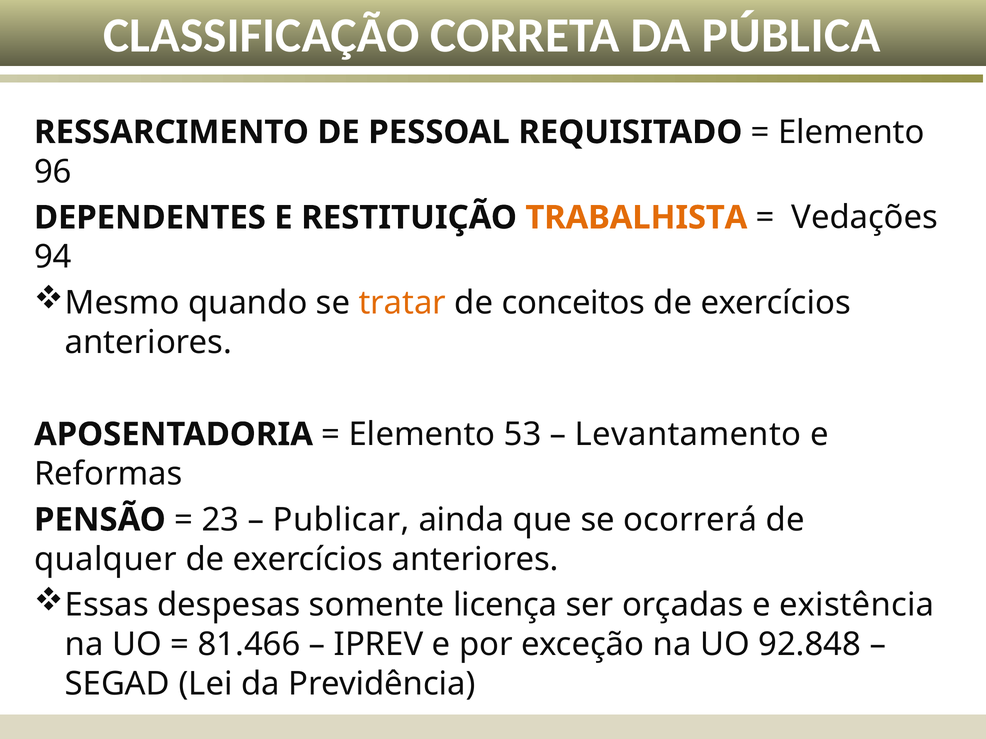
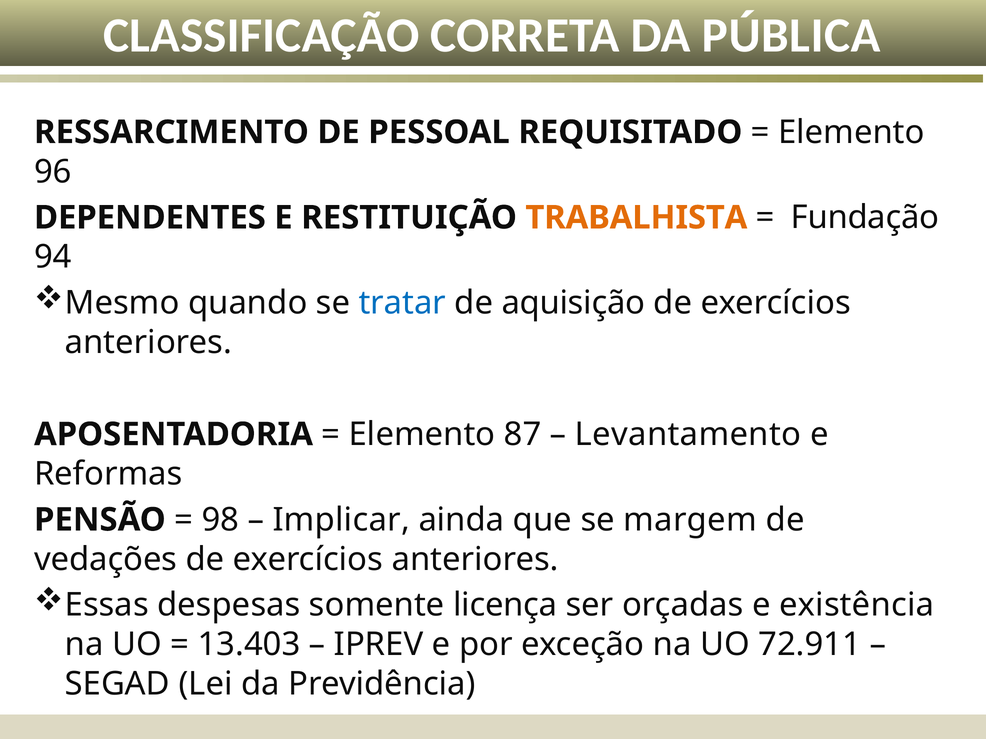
Vedações: Vedações -> Fundação
tratar colour: orange -> blue
conceitos: conceitos -> aquisição
53: 53 -> 87
23: 23 -> 98
Publicar: Publicar -> Implicar
ocorrerá: ocorrerá -> margem
qualquer: qualquer -> vedações
81.466: 81.466 -> 13.403
92.848: 92.848 -> 72.911
